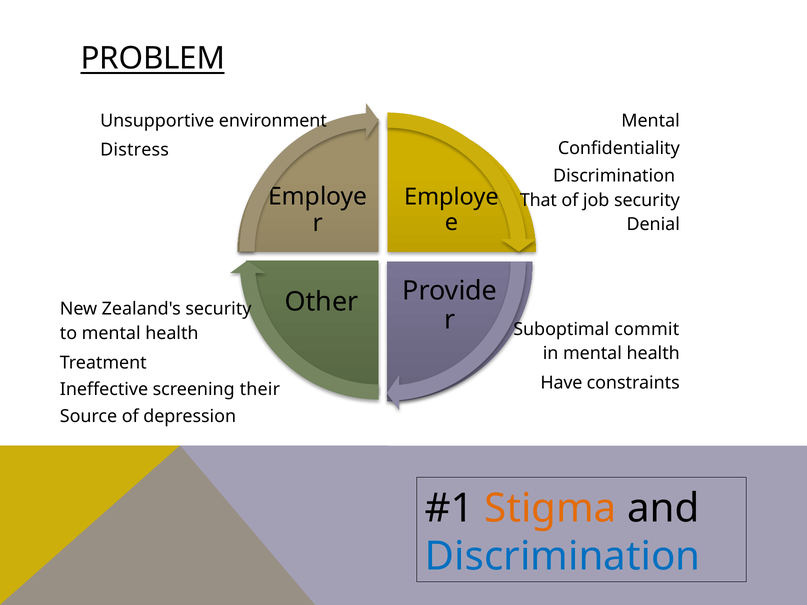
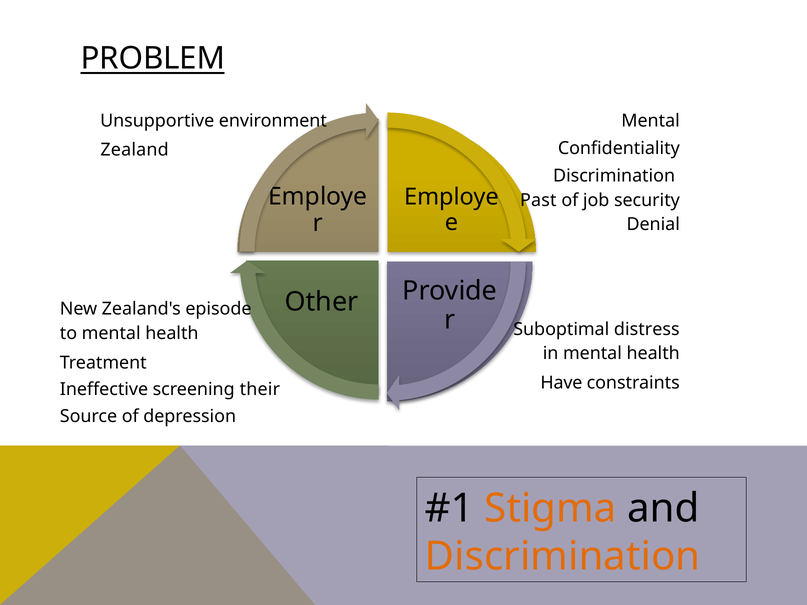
Distress: Distress -> Zealand
That: That -> Past
Zealand's security: security -> episode
commit: commit -> distress
Discrimination at (563, 557) colour: blue -> orange
